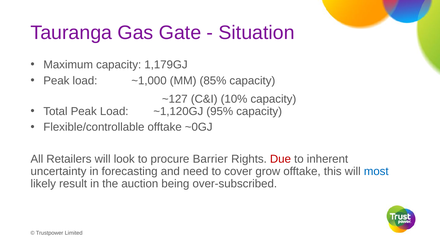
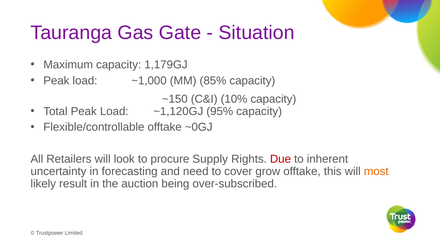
~127: ~127 -> ~150
Barrier: Barrier -> Supply
most colour: blue -> orange
